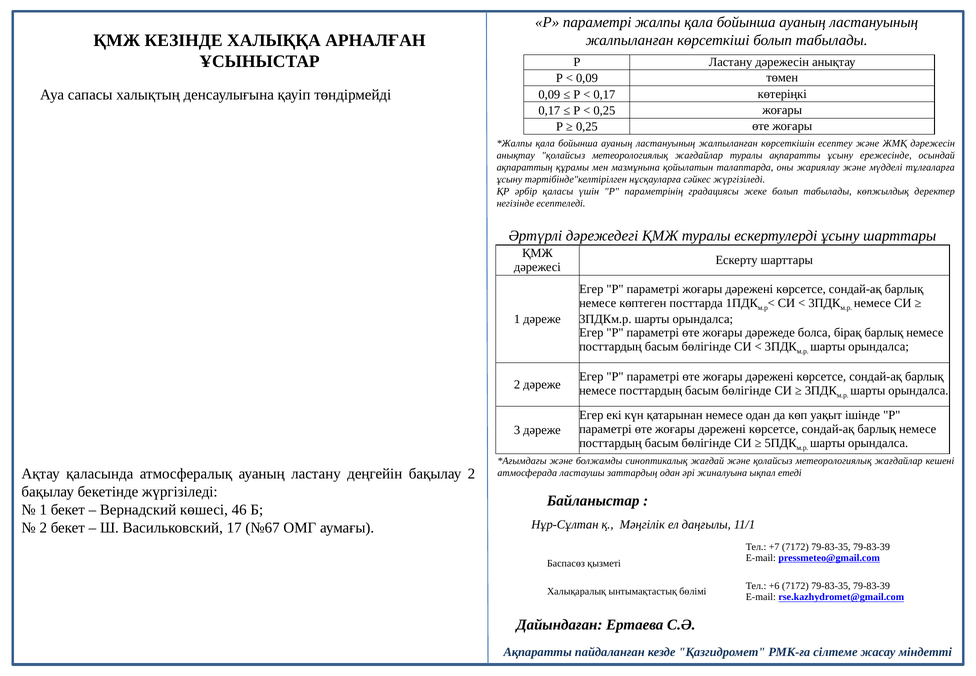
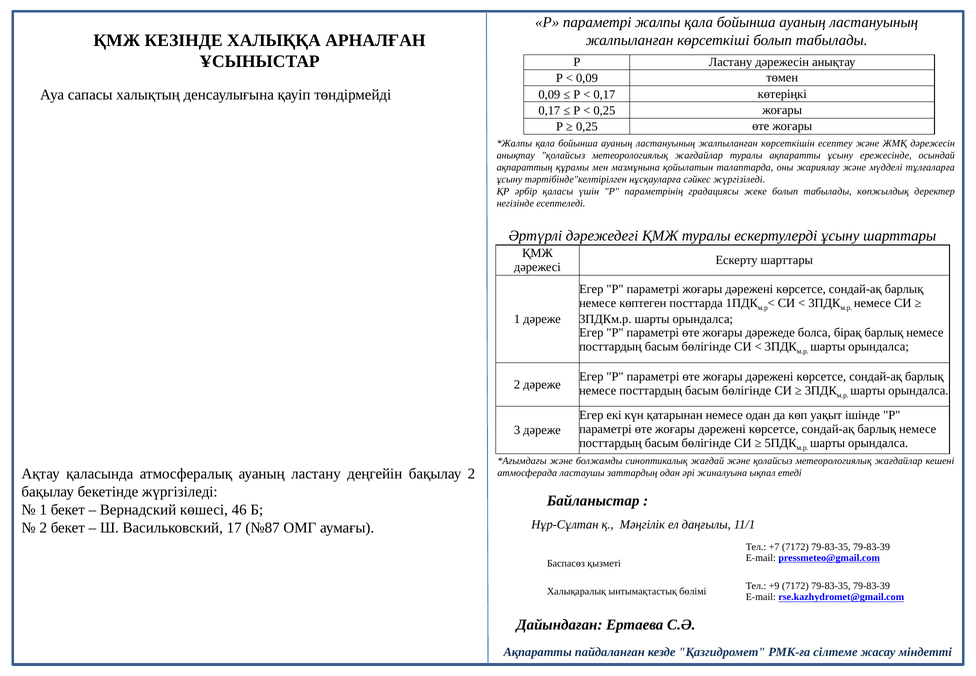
№67: №67 -> №87
+6: +6 -> +9
